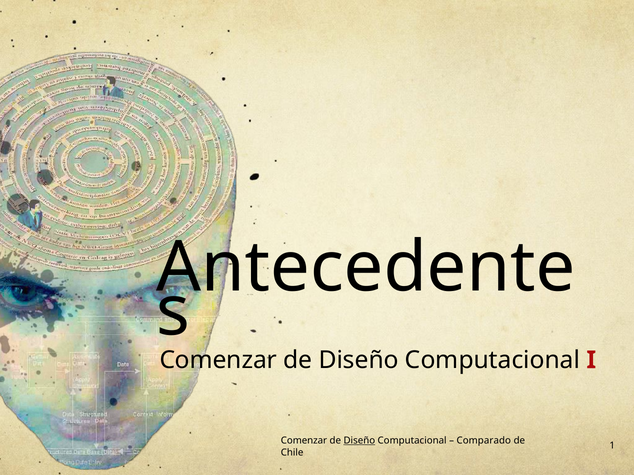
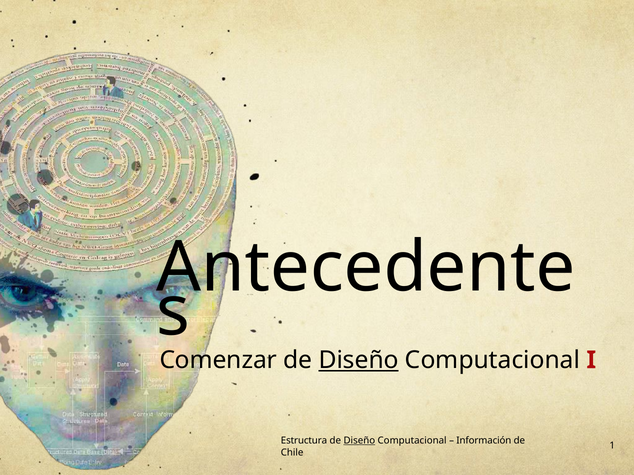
Diseño at (359, 360) underline: none -> present
Comenzar at (304, 441): Comenzar -> Estructura
Comparado: Comparado -> Información
